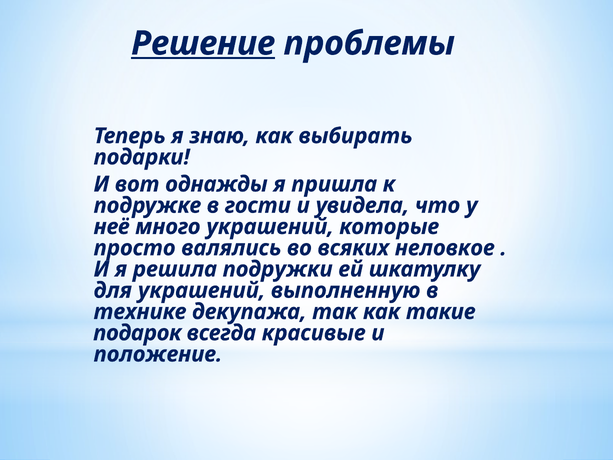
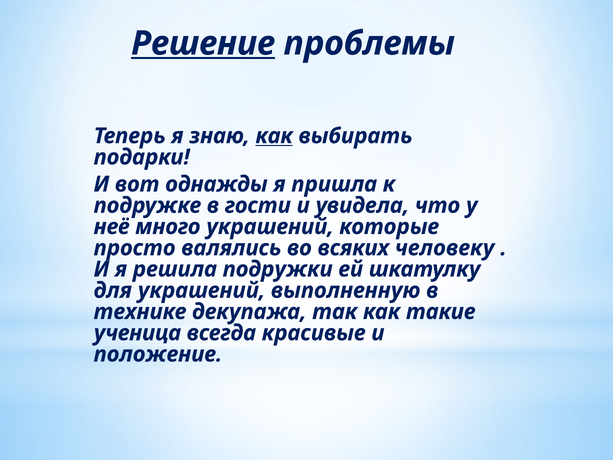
как at (274, 136) underline: none -> present
неловкое: неловкое -> человеку
подарок: подарок -> ученица
